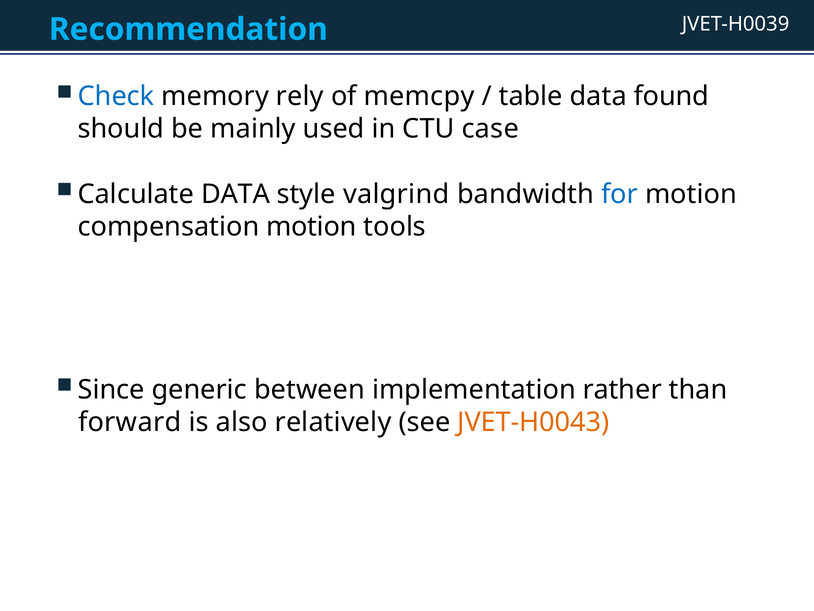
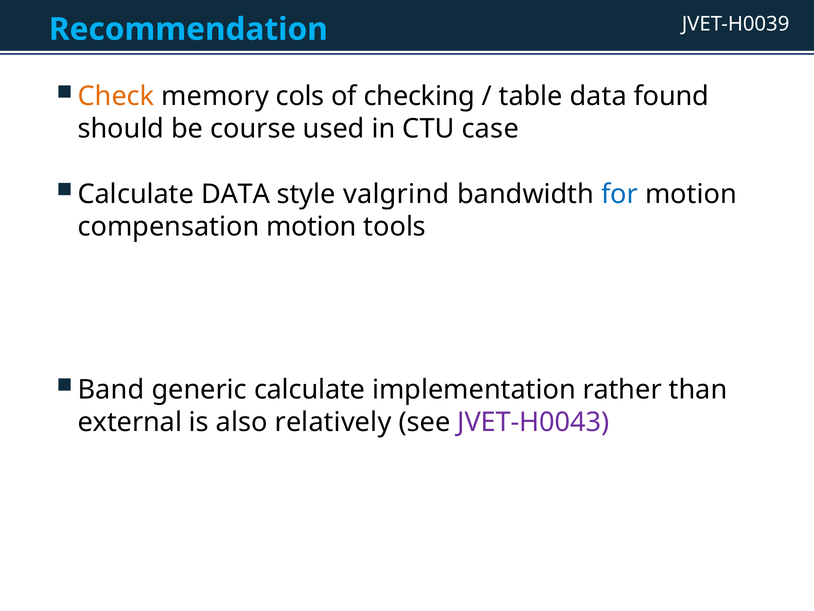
Check colour: blue -> orange
rely: rely -> cols
memcpy: memcpy -> checking
mainly: mainly -> course
Since: Since -> Band
generic between: between -> calculate
forward: forward -> external
JVET-H0043 colour: orange -> purple
